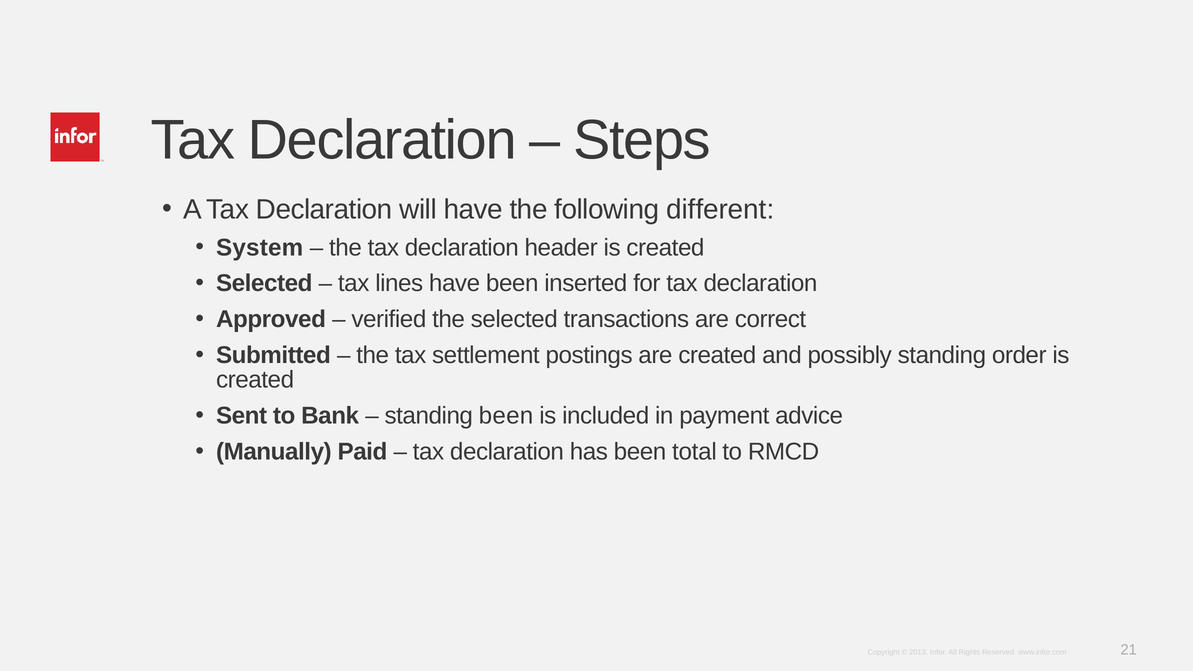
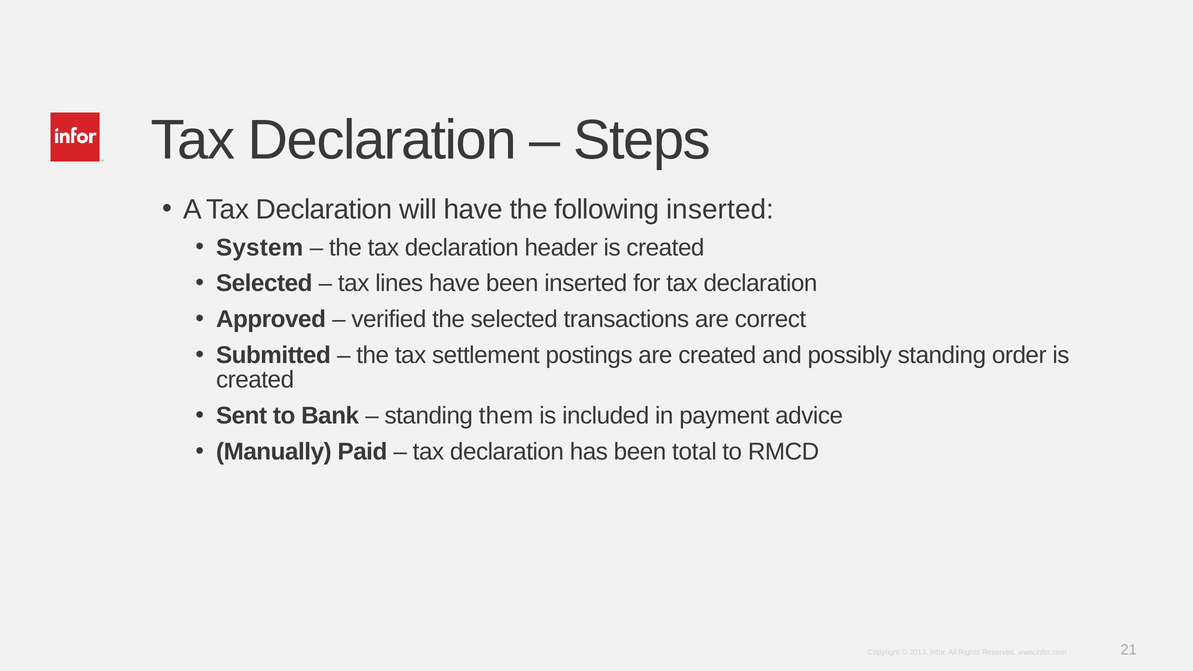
following different: different -> inserted
standing been: been -> them
